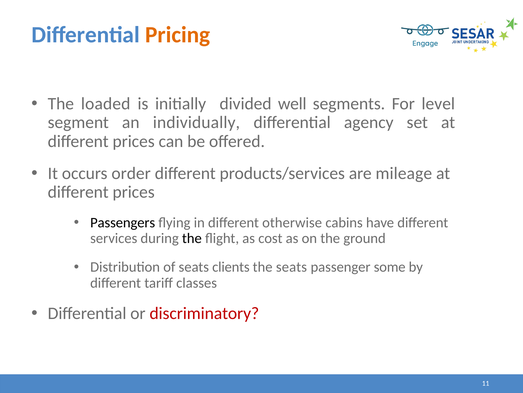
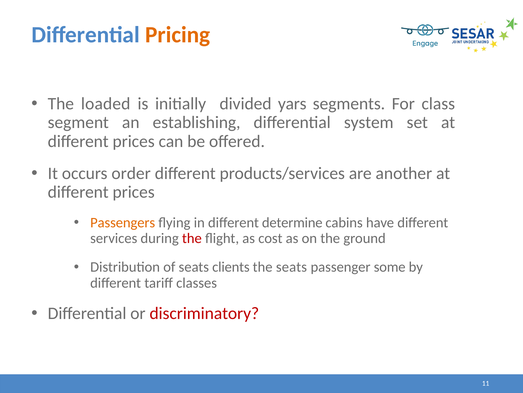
well: well -> yars
level: level -> class
individually: individually -> establishing
agency: agency -> system
mileage: mileage -> another
Passengers colour: black -> orange
otherwise: otherwise -> determine
the at (192, 238) colour: black -> red
